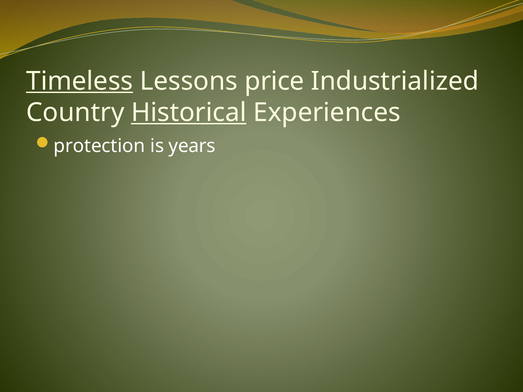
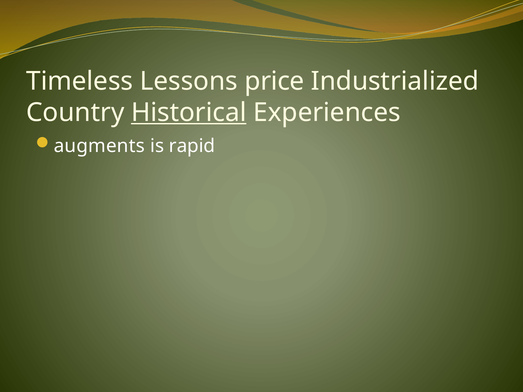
Timeless underline: present -> none
protection: protection -> augments
years: years -> rapid
